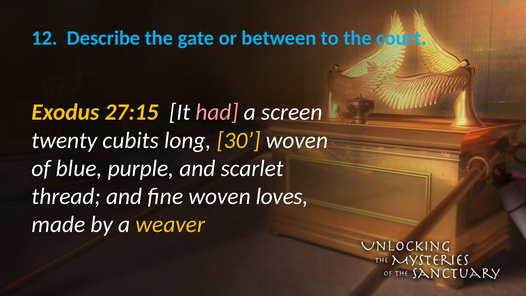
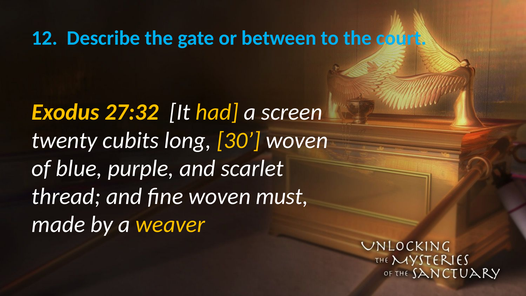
27:15: 27:15 -> 27:32
had colour: pink -> yellow
loves: loves -> must
